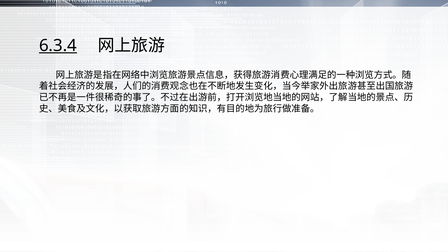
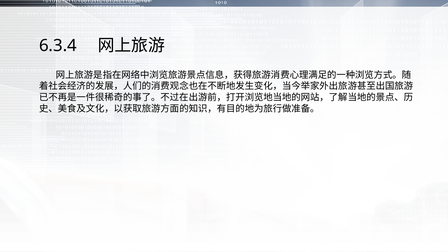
6.3.4 underline: present -> none
